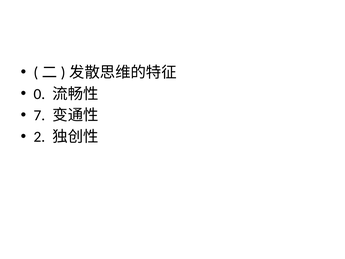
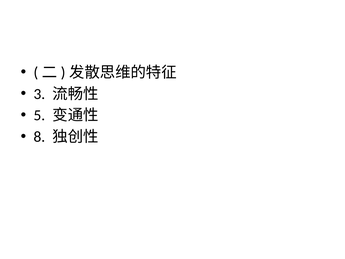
0: 0 -> 3
7: 7 -> 5
2: 2 -> 8
